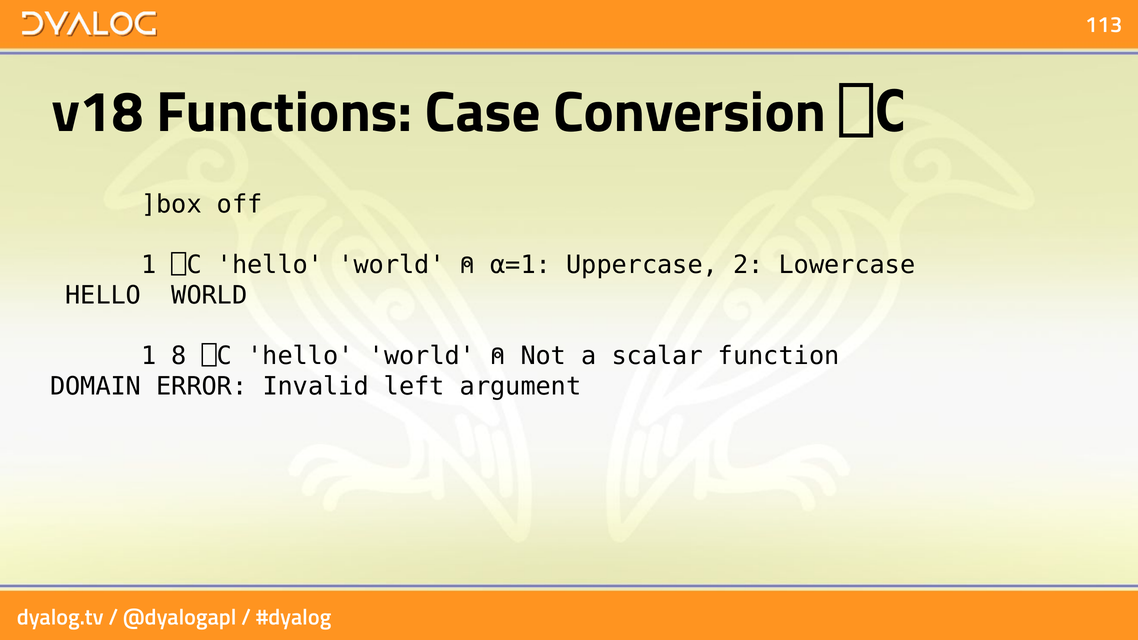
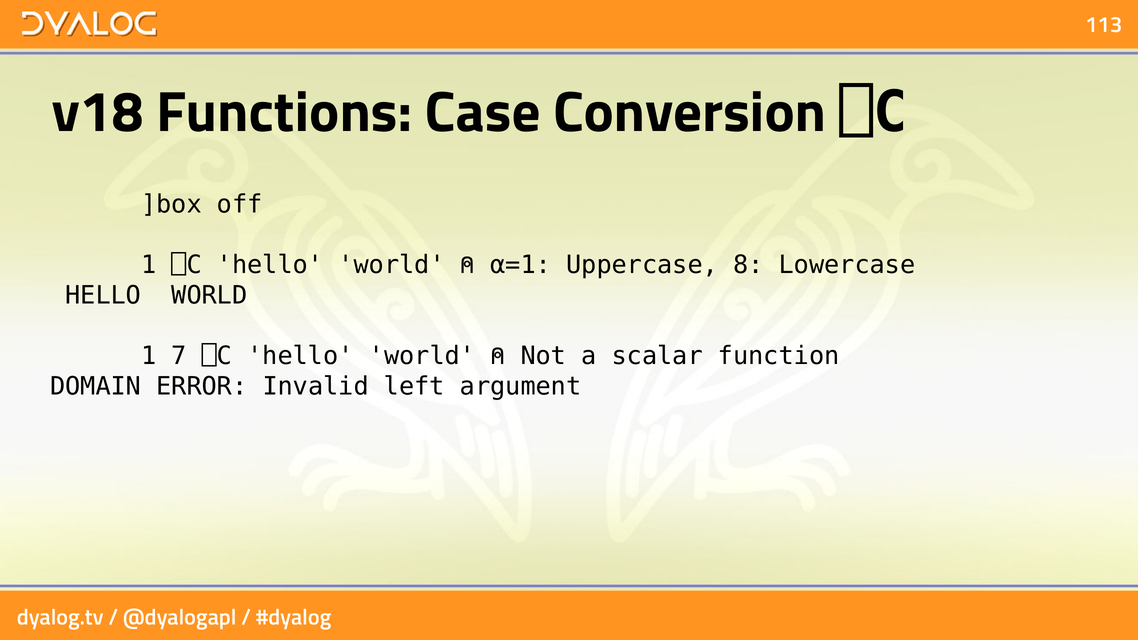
2: 2 -> 8
8: 8 -> 7
